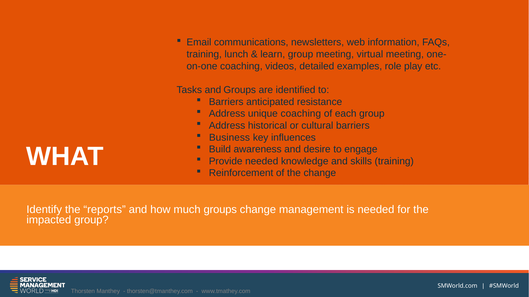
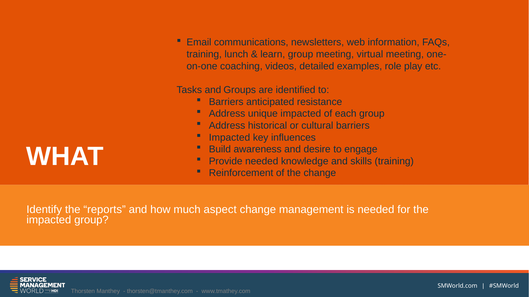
unique coaching: coaching -> impacted
Business at (229, 138): Business -> Impacted
much groups: groups -> aspect
